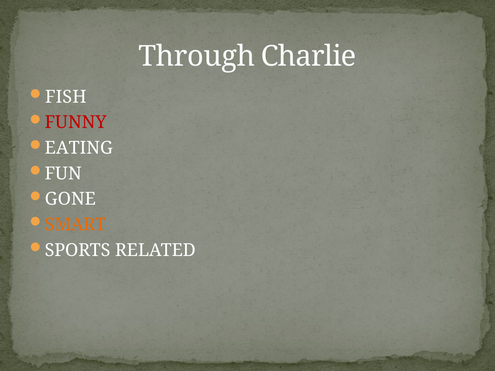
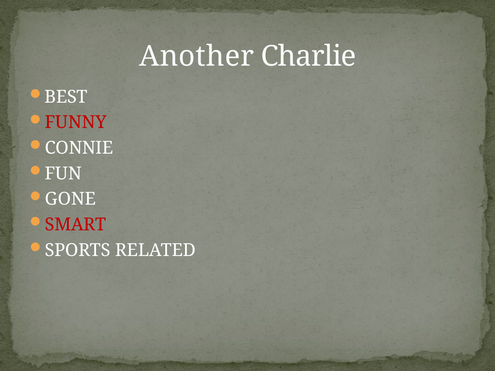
Through: Through -> Another
FISH: FISH -> BEST
EATING: EATING -> CONNIE
SMART colour: orange -> red
